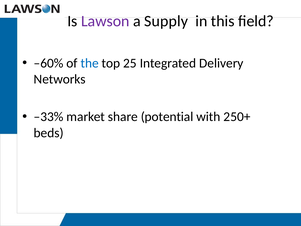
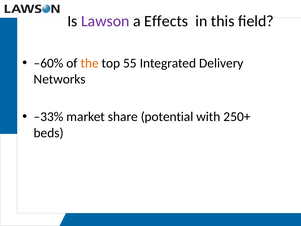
Supply: Supply -> Effects
the colour: blue -> orange
25: 25 -> 55
